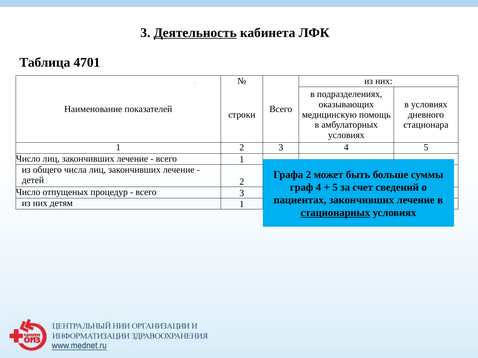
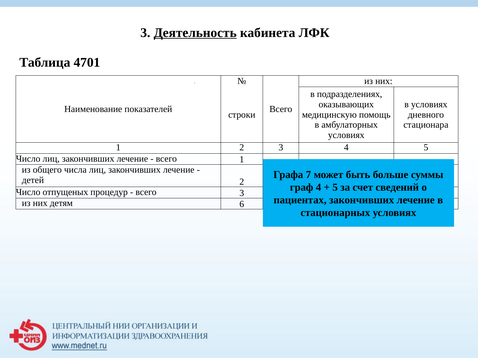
Графа 2: 2 -> 7
детям 1: 1 -> 6
стационарных underline: present -> none
